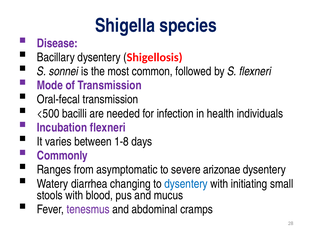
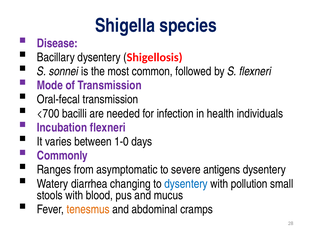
<500: <500 -> <700
1-8: 1-8 -> 1-0
arizonae: arizonae -> antigens
initiating: initiating -> pollution
tenesmus colour: purple -> orange
